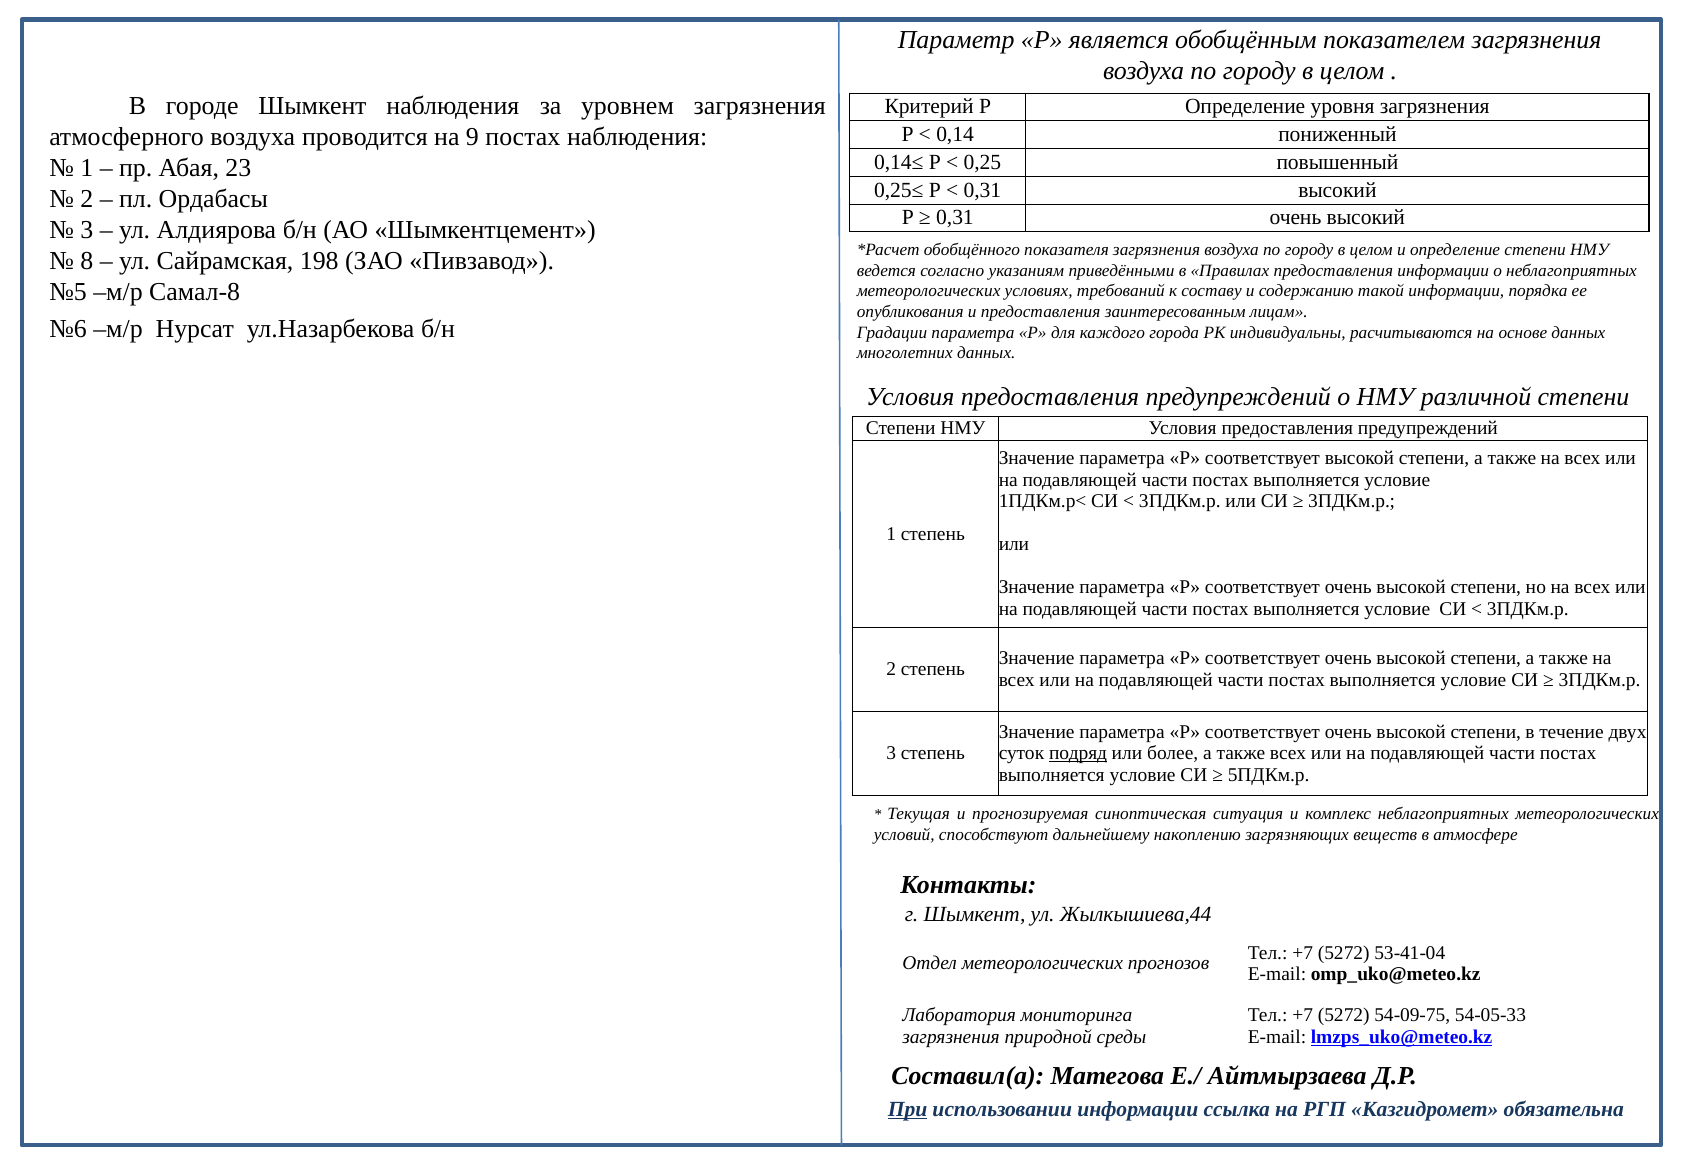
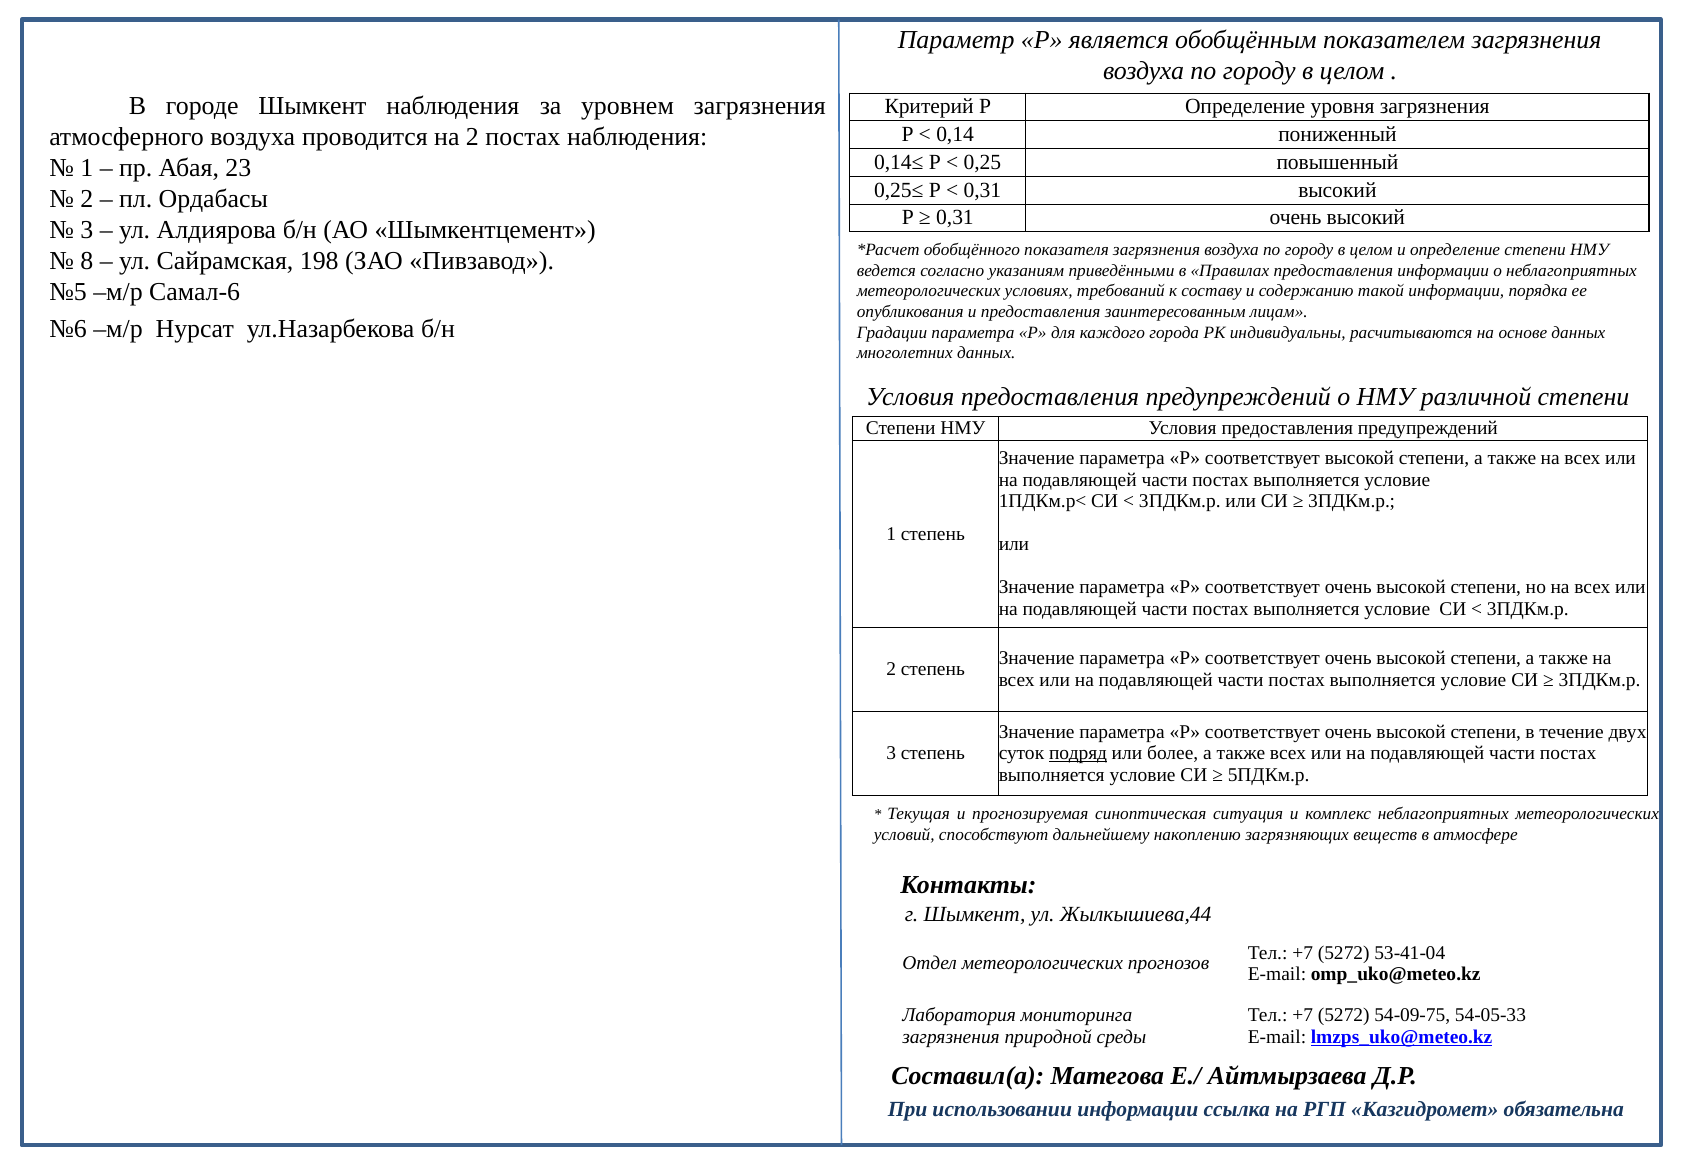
на 9: 9 -> 2
Самал-8: Самал-8 -> Самал-6
При underline: present -> none
